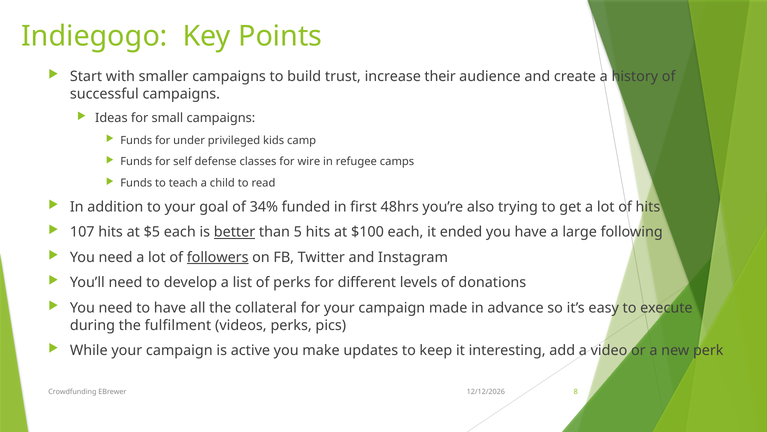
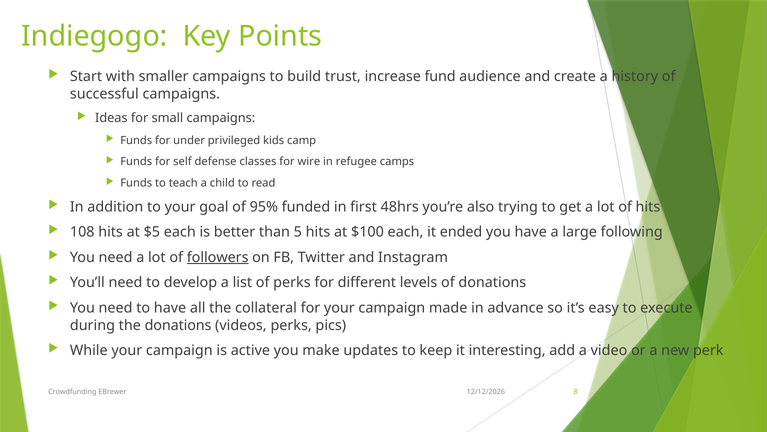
their: their -> fund
34%: 34% -> 95%
107: 107 -> 108
better underline: present -> none
the fulfilment: fulfilment -> donations
